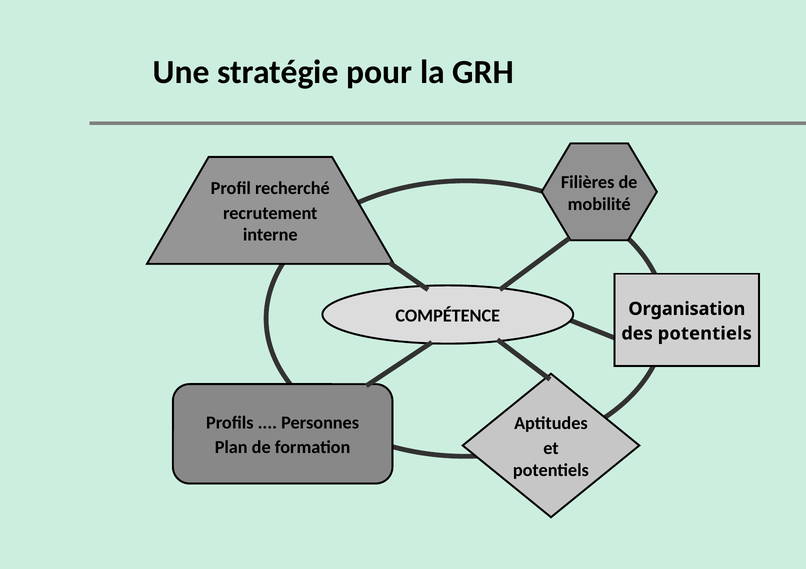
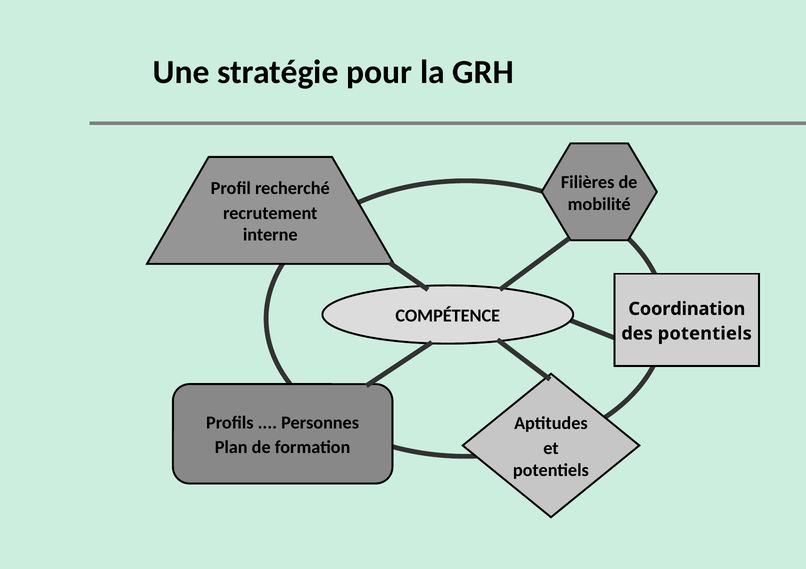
Organisation: Organisation -> Coordination
